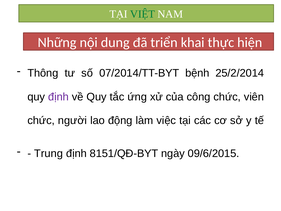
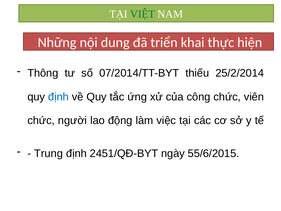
bệnh: bệnh -> thiếu
định at (58, 97) colour: purple -> blue
8151/QĐ-BYT: 8151/QĐ-BYT -> 2451/QĐ-BYT
09/6/2015: 09/6/2015 -> 55/6/2015
